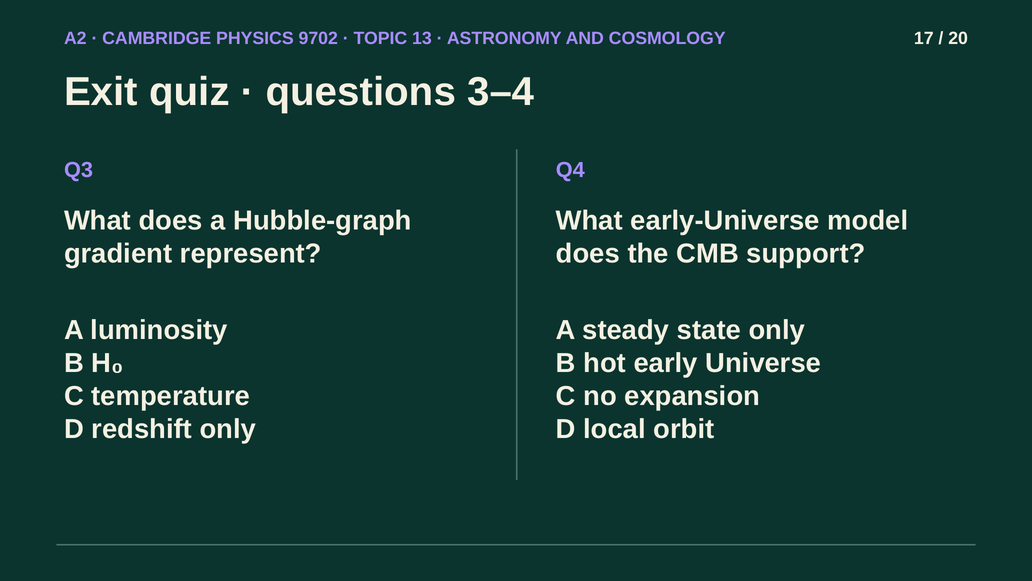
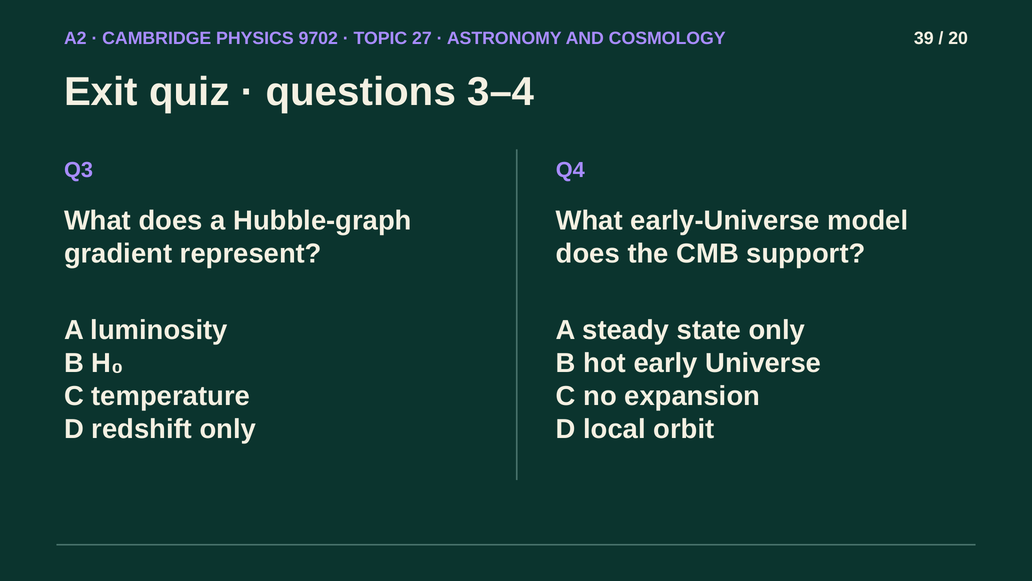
13: 13 -> 27
17: 17 -> 39
